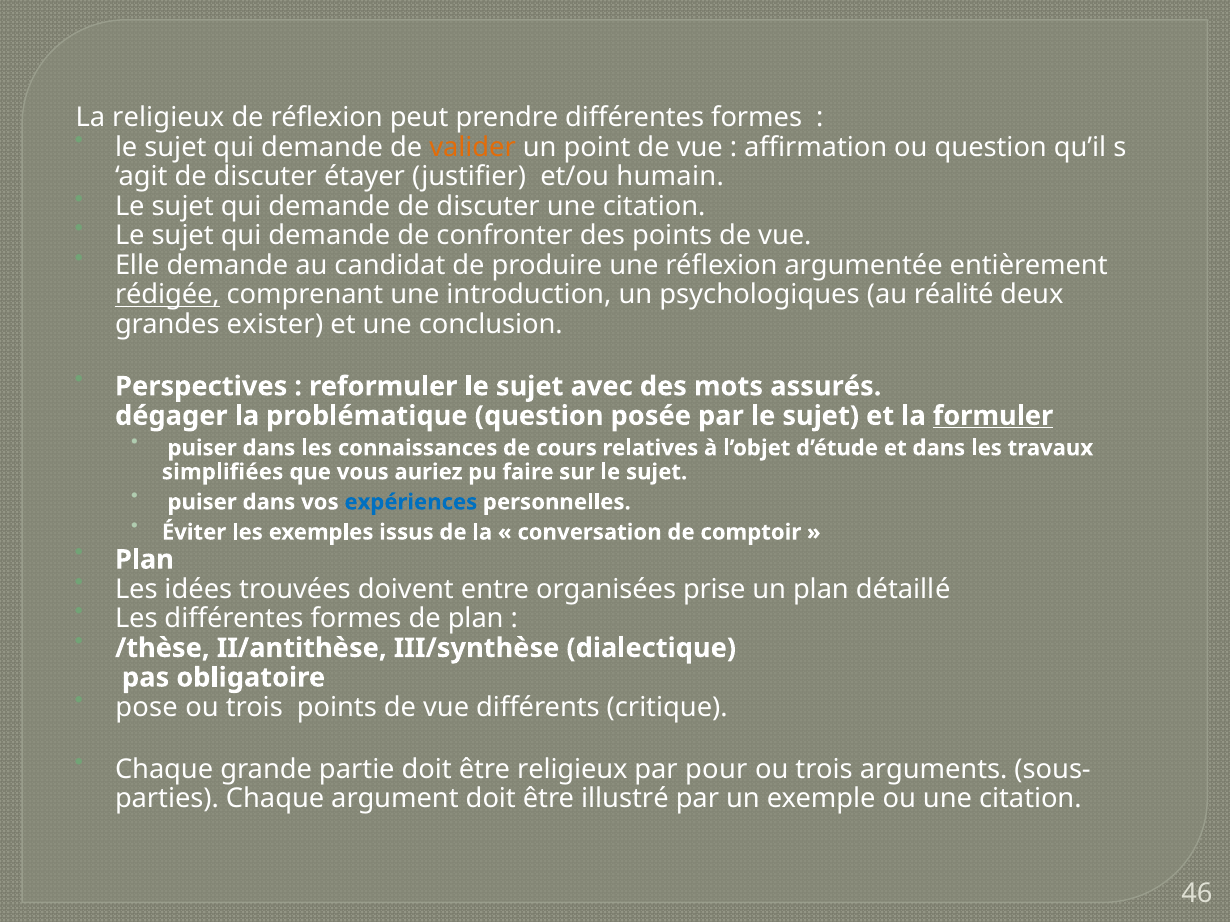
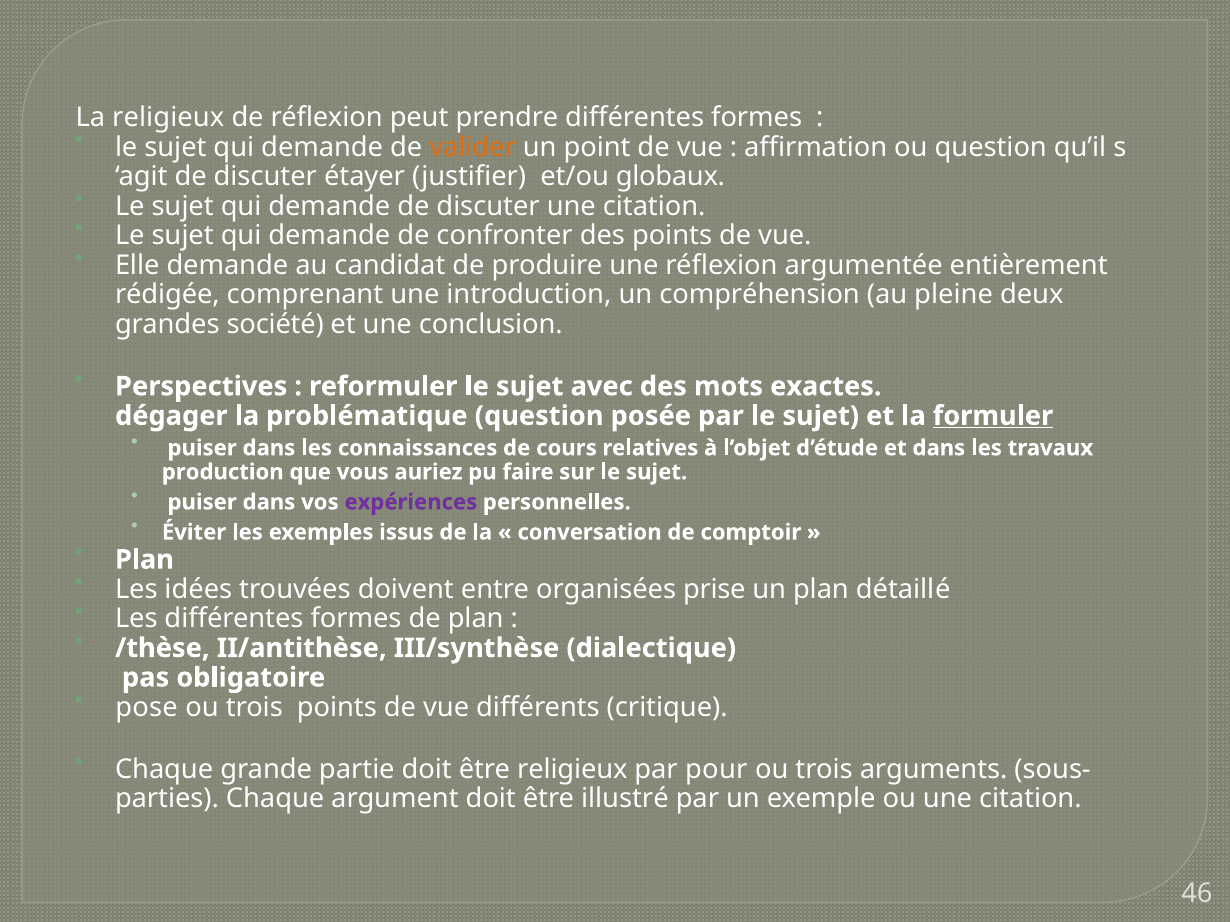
humain: humain -> globaux
rédigée underline: present -> none
psychologiques: psychologiques -> compréhension
réalité: réalité -> pleine
exister: exister -> société
assurés: assurés -> exactes
simplifiées: simplifiées -> production
expériences colour: blue -> purple
